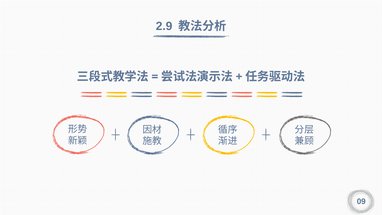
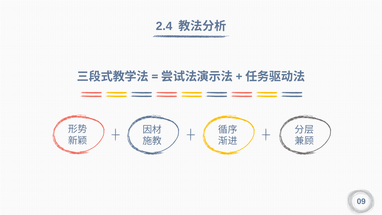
2.9: 2.9 -> 2.4
